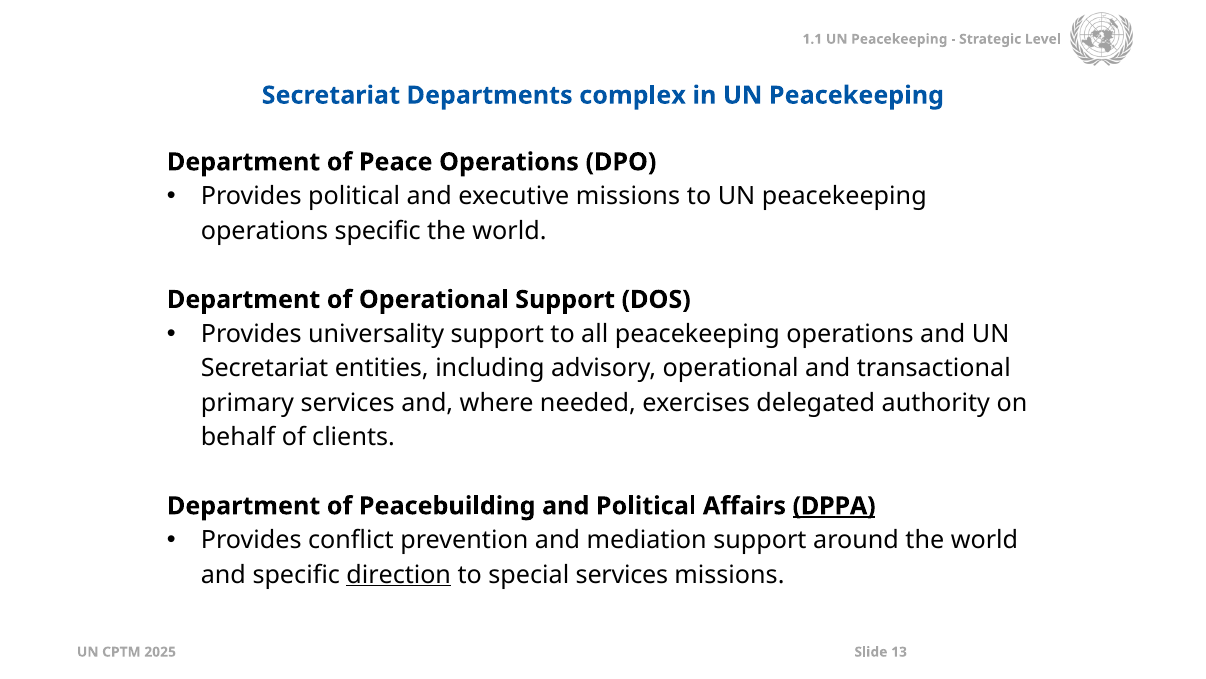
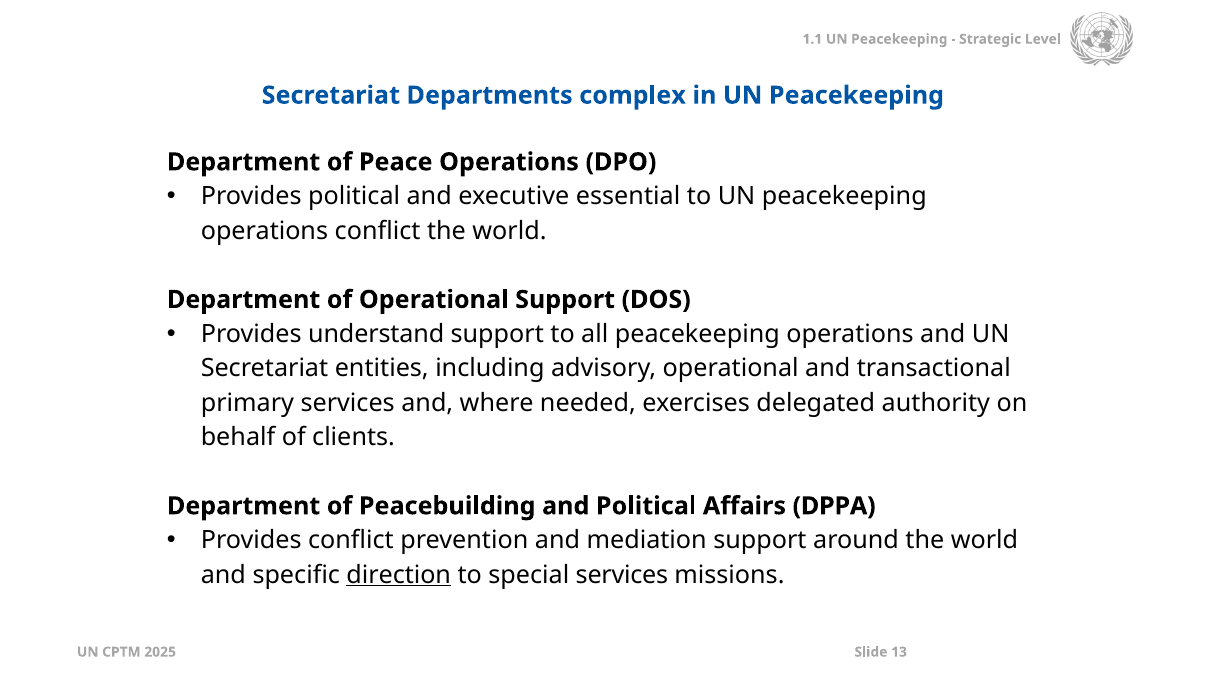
executive missions: missions -> essential
operations specific: specific -> conflict
universality: universality -> understand
DPPA underline: present -> none
